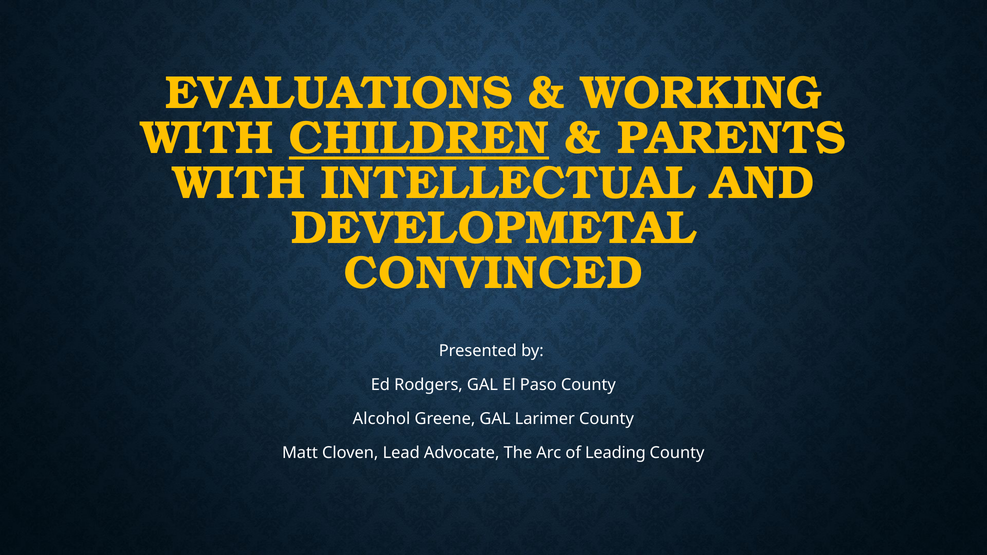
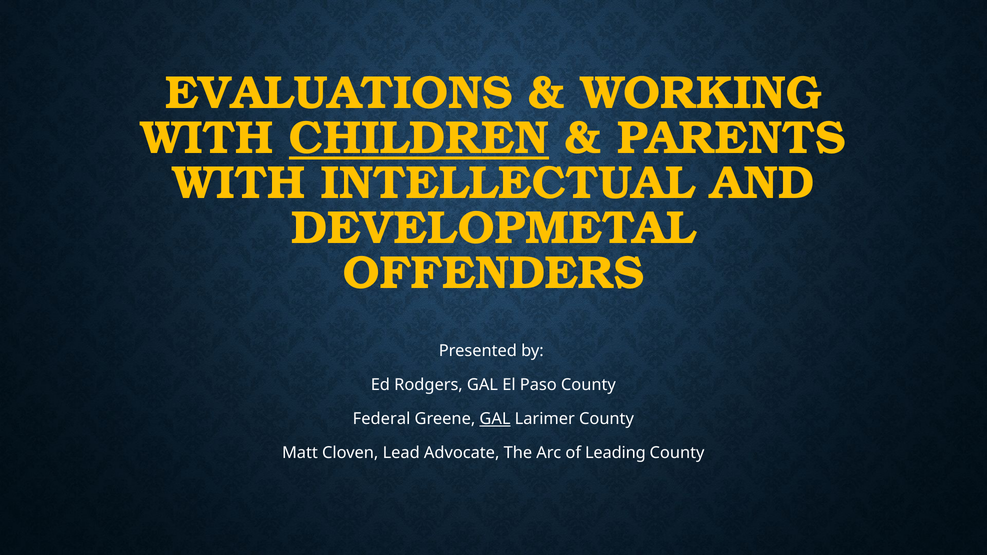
CONVINCED: CONVINCED -> OFFENDERS
Alcohol: Alcohol -> Federal
GAL at (495, 419) underline: none -> present
